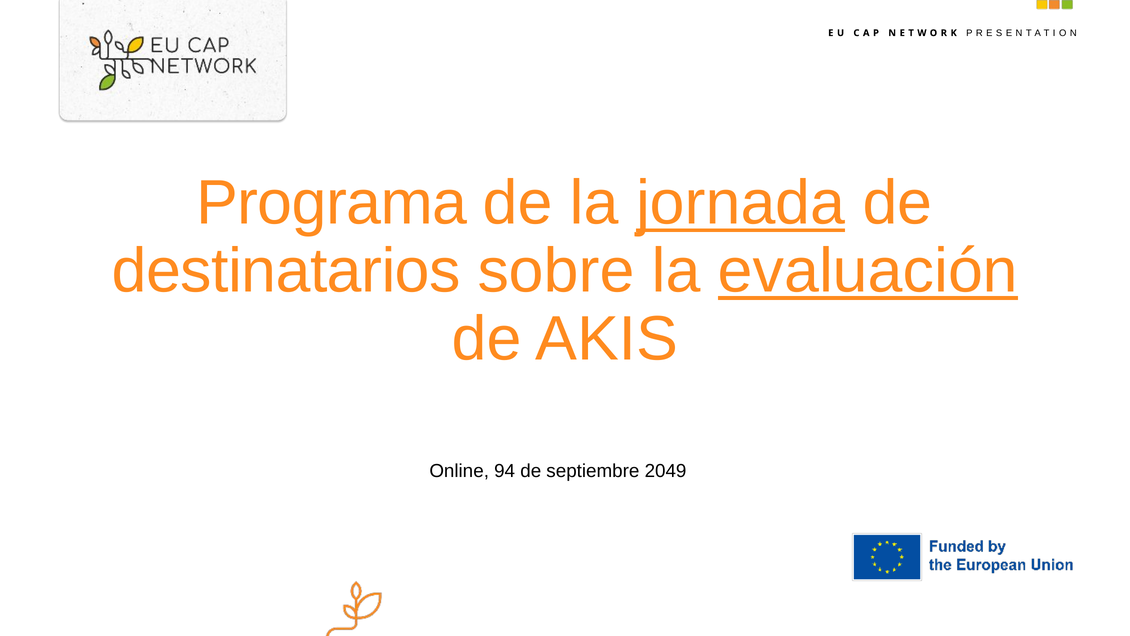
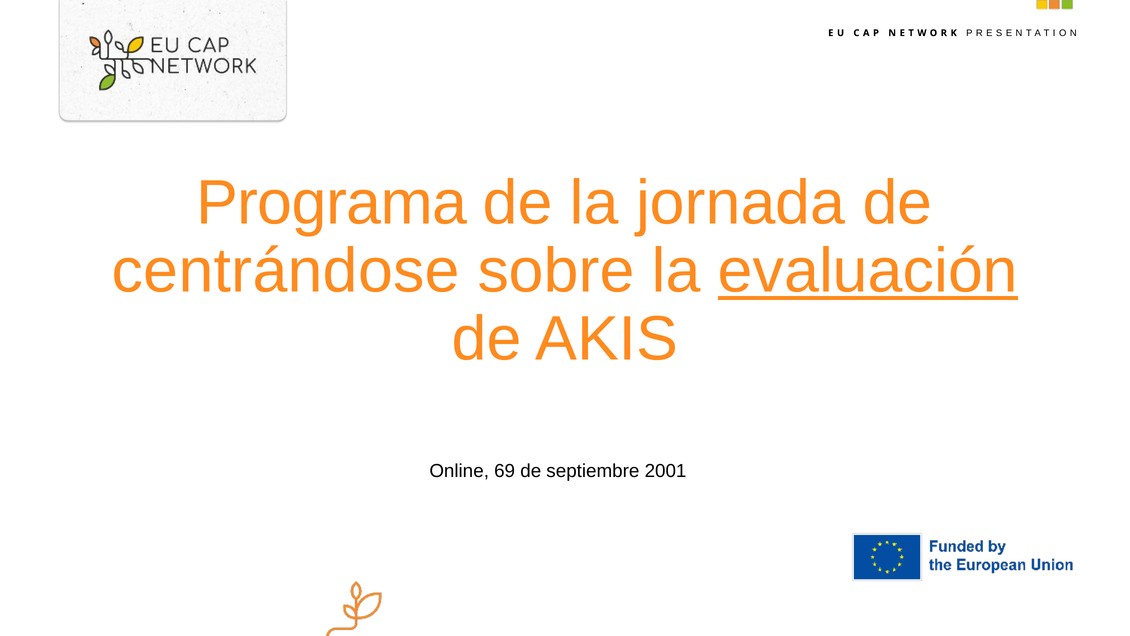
jornada underline: present -> none
destinatarios: destinatarios -> centrándose
94: 94 -> 69
2049: 2049 -> 2001
